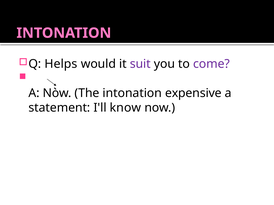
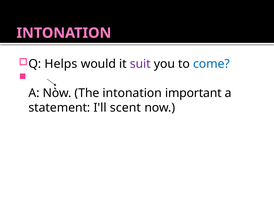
come colour: purple -> blue
expensive: expensive -> important
know: know -> scent
